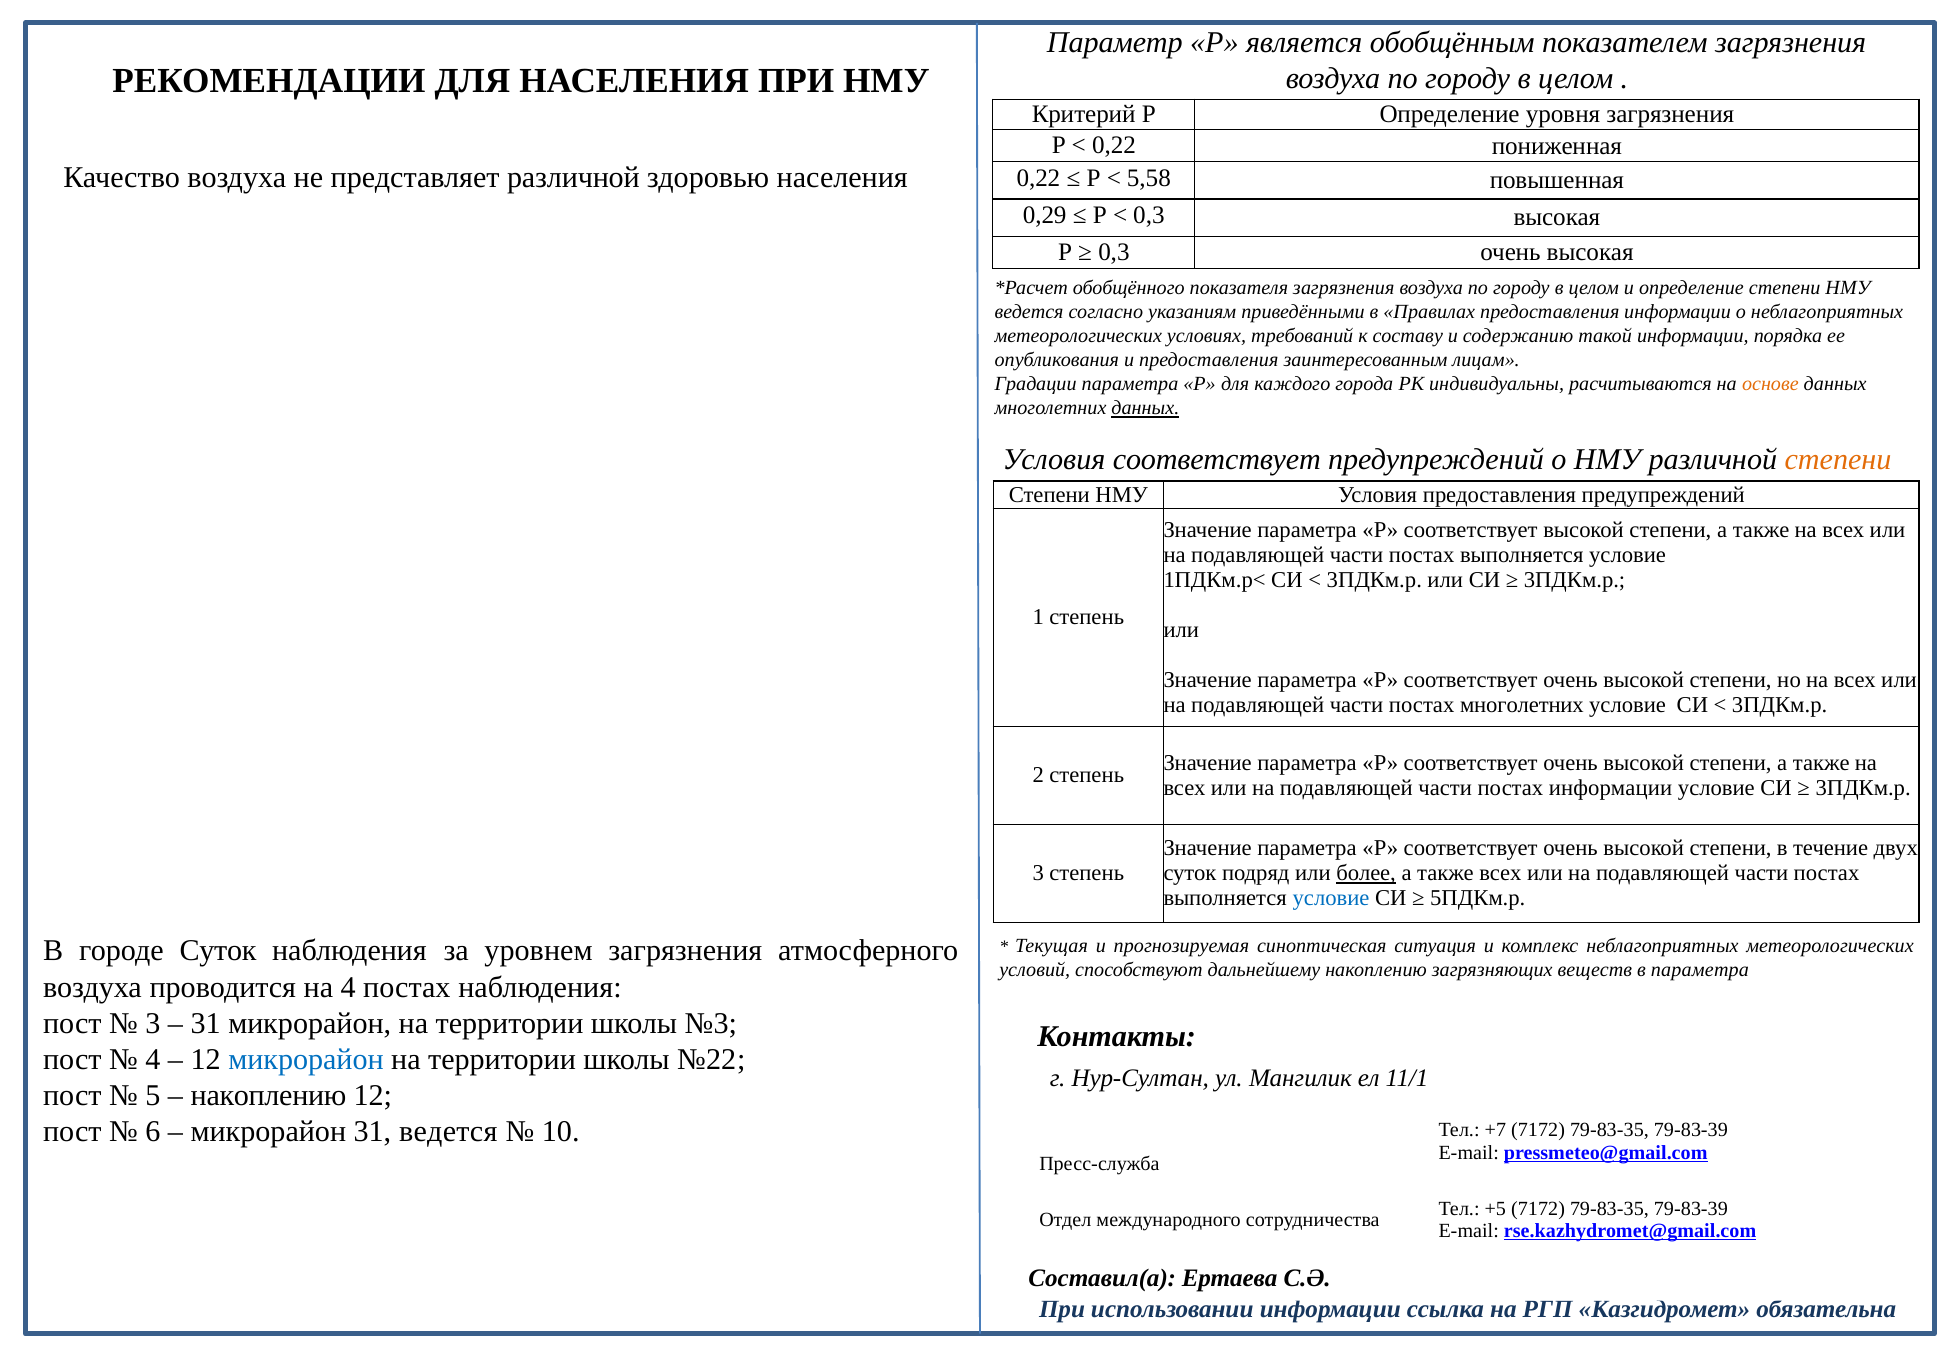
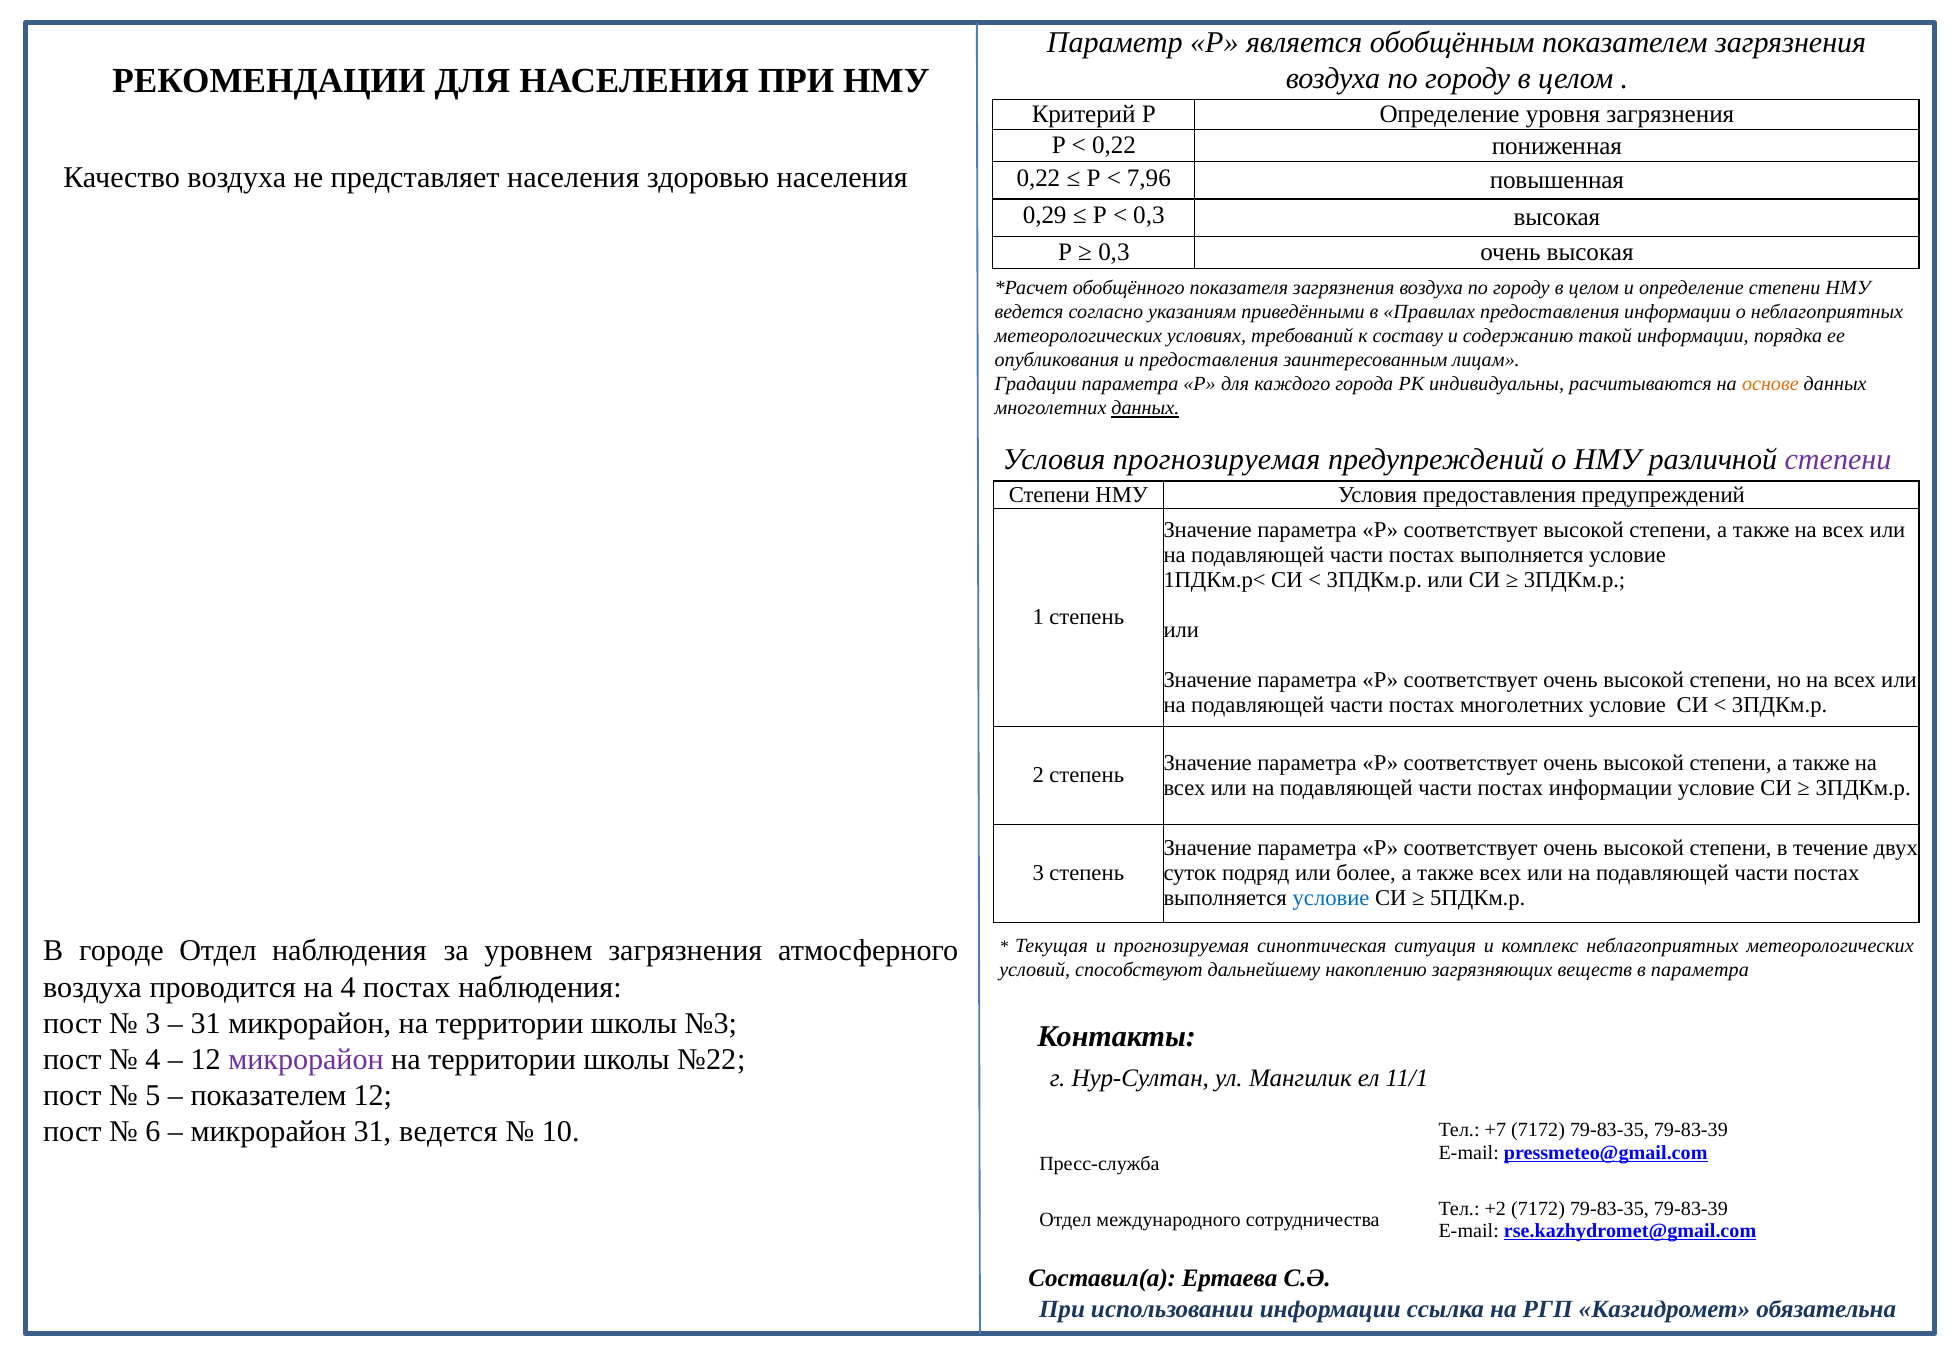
представляет различной: различной -> населения
5,58: 5,58 -> 7,96
Условия соответствует: соответствует -> прогнозируемая
степени at (1838, 460) colour: orange -> purple
более underline: present -> none
городе Суток: Суток -> Отдел
микрорайон at (306, 1059) colour: blue -> purple
накоплению at (269, 1096): накоплению -> показателем
+5: +5 -> +2
